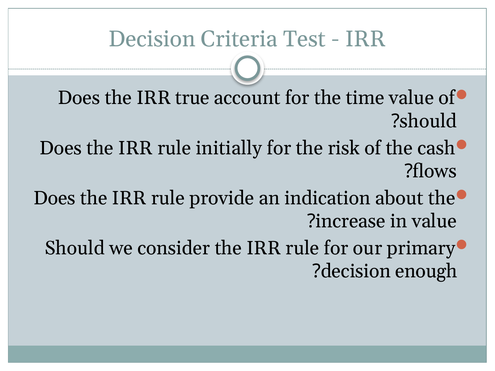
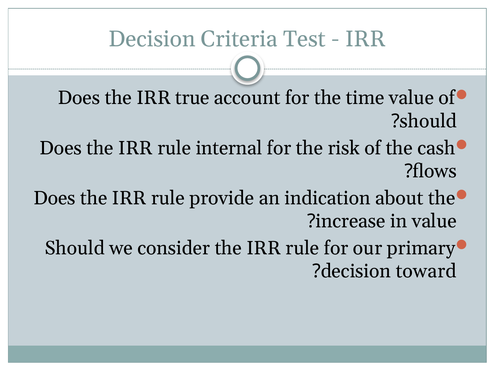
initially: initially -> internal
enough: enough -> toward
